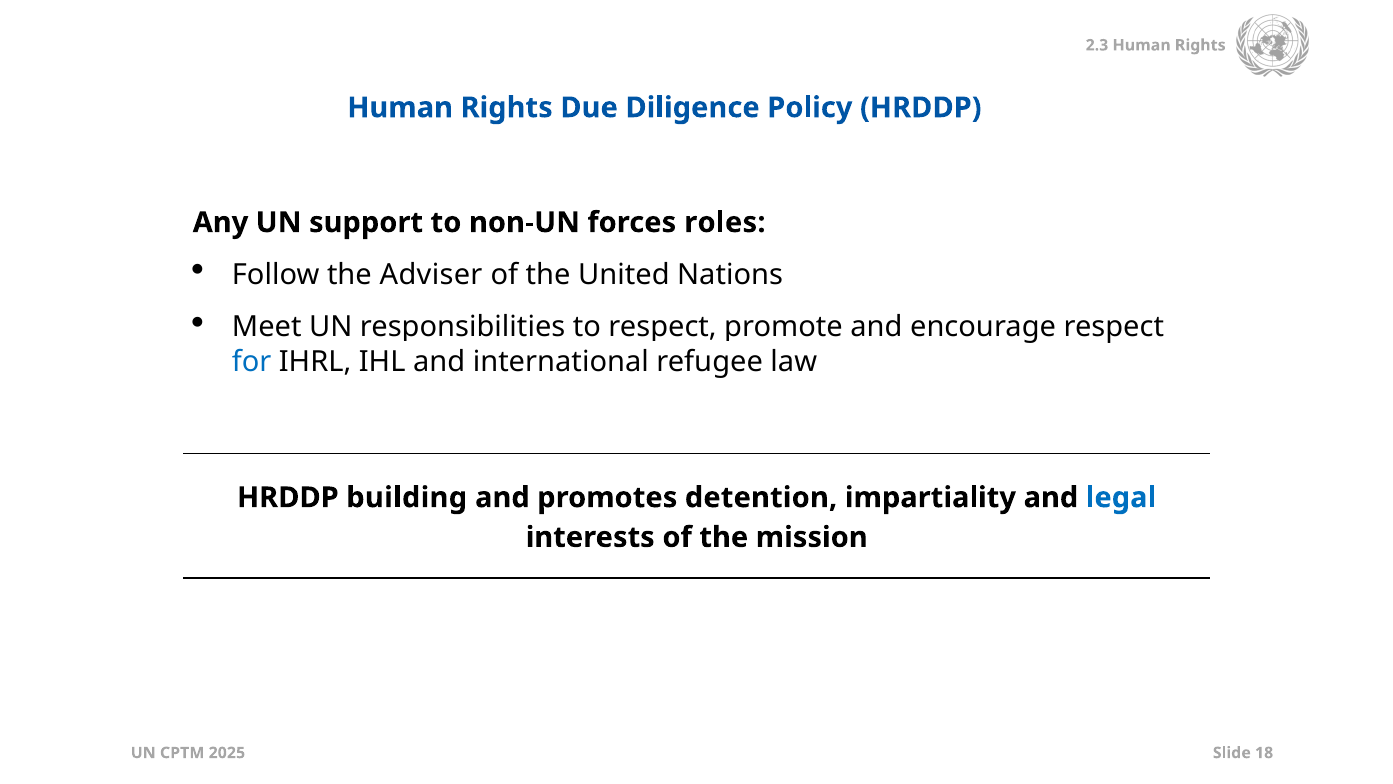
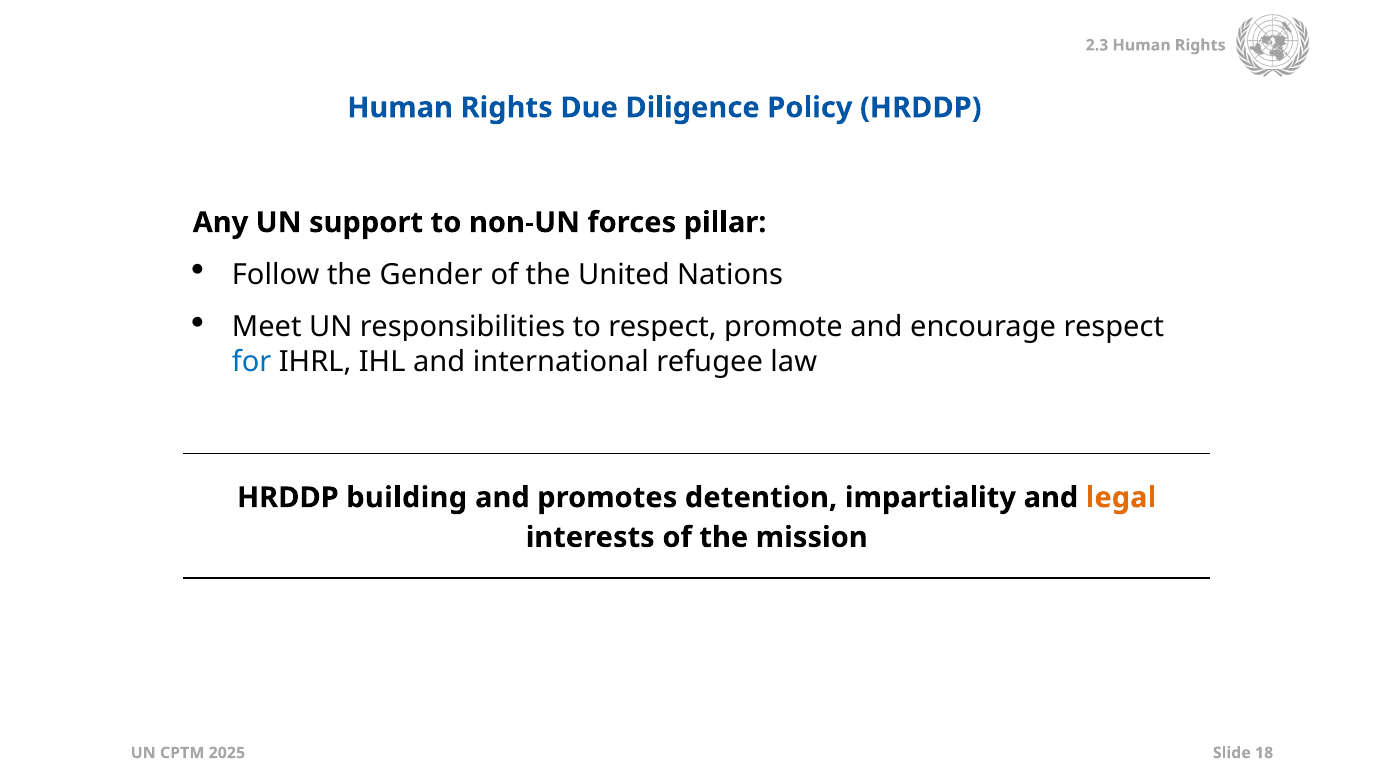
roles: roles -> pillar
Adviser: Adviser -> Gender
legal colour: blue -> orange
